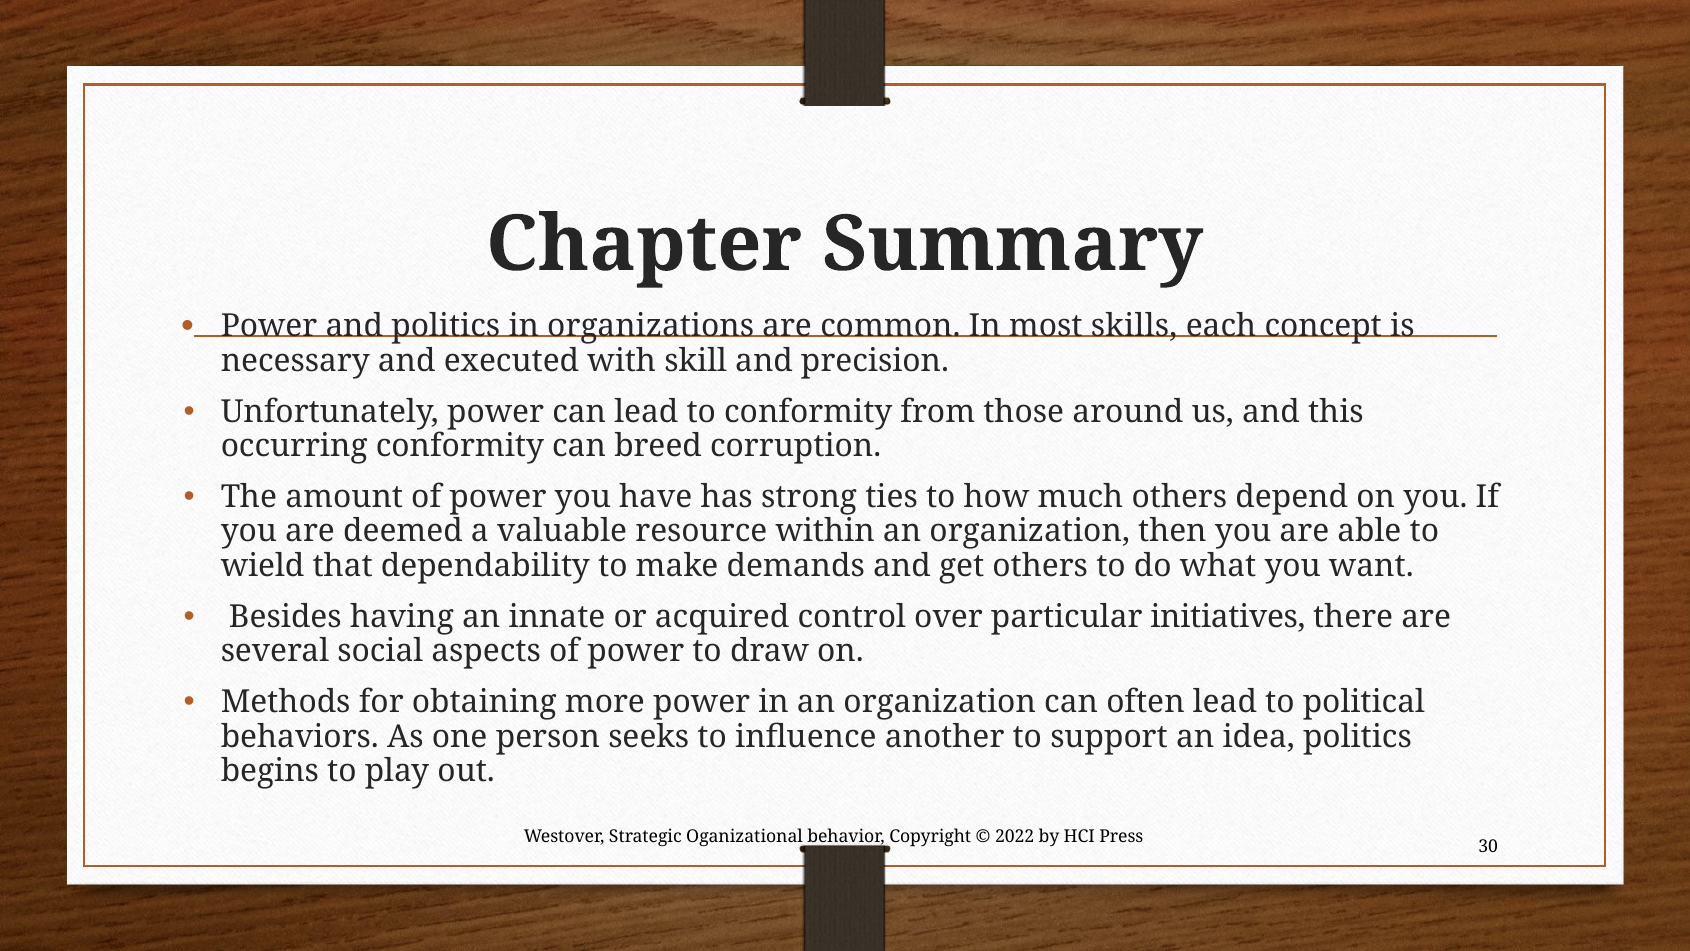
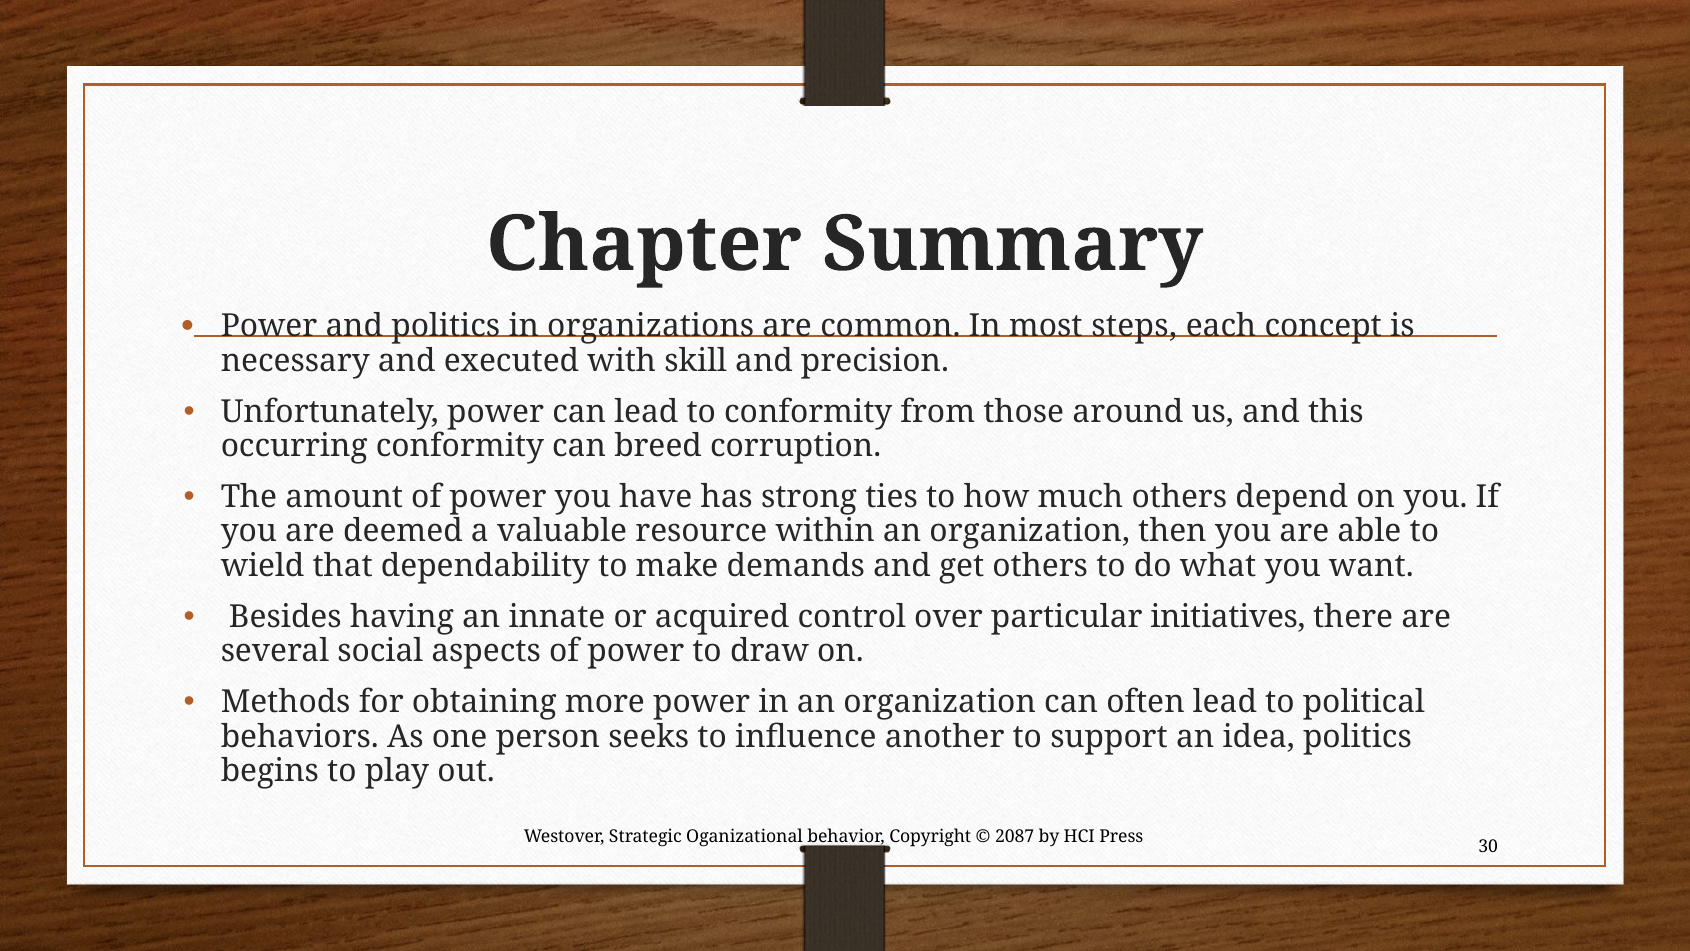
skills: skills -> steps
2022: 2022 -> 2087
